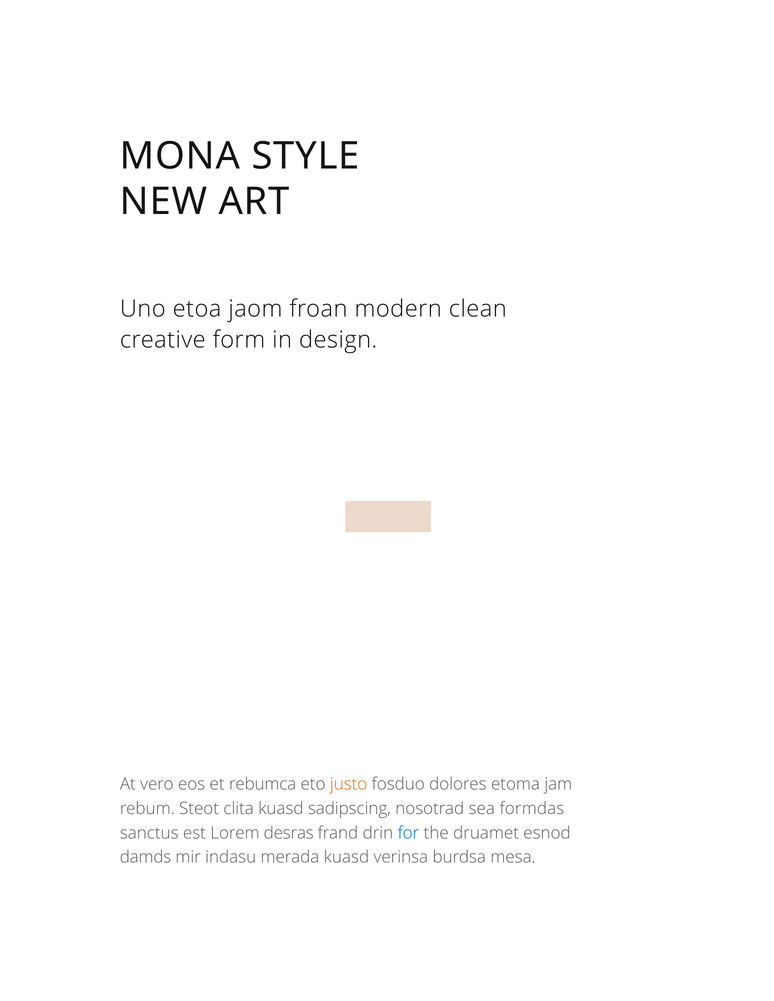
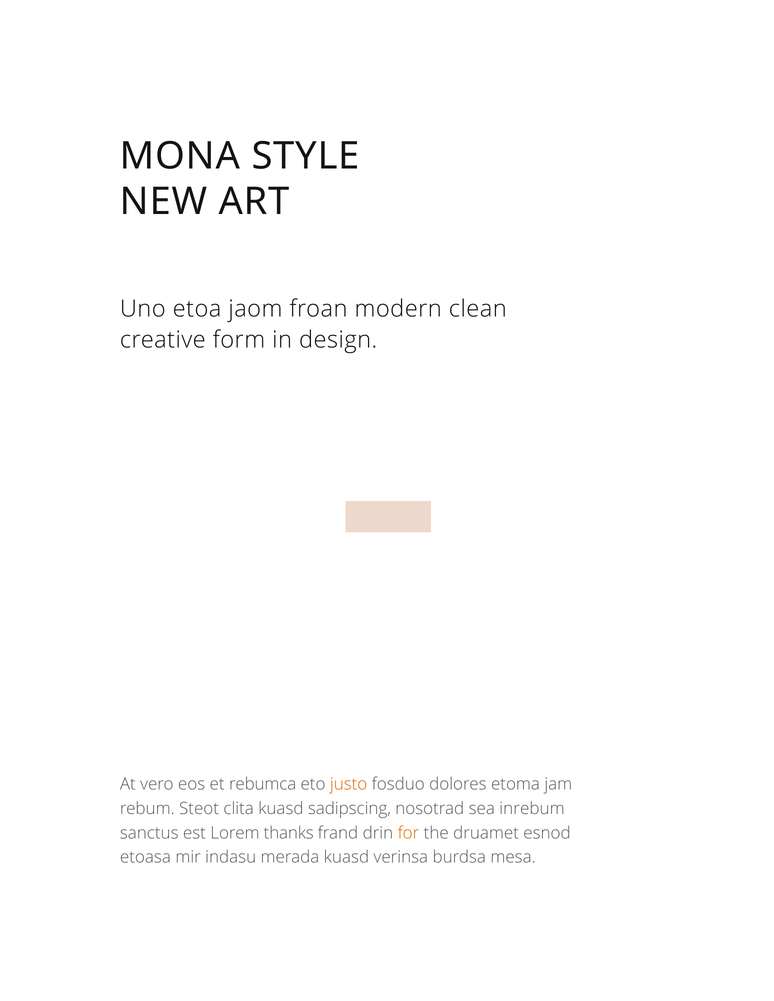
formdas: formdas -> inrebum
desras: desras -> thanks
for colour: blue -> orange
damds: damds -> etoasa
